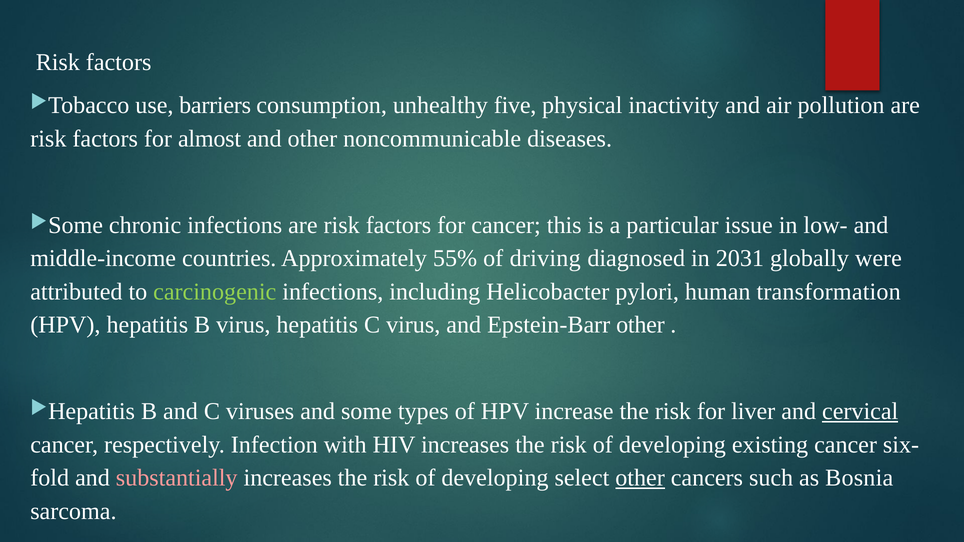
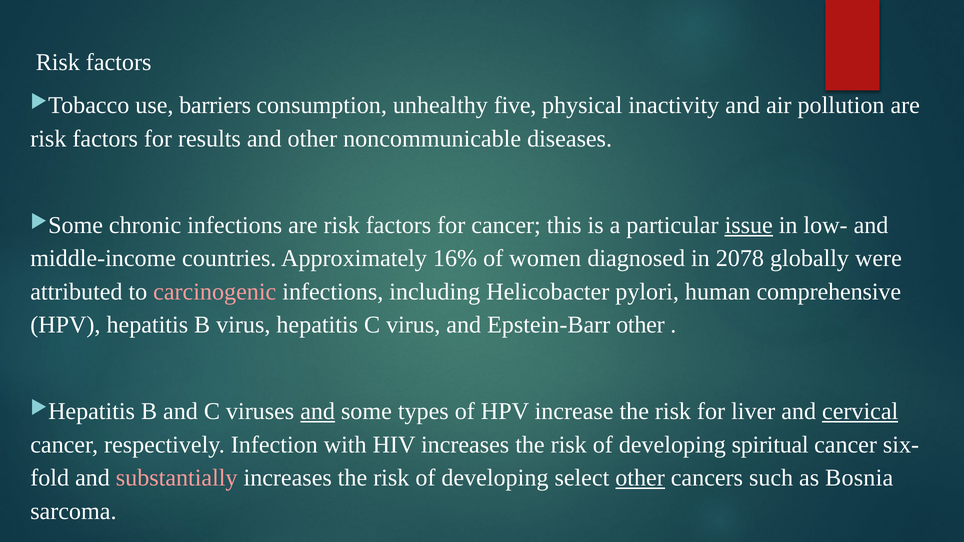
almost: almost -> results
issue underline: none -> present
55%: 55% -> 16%
driving: driving -> women
2031: 2031 -> 2078
carcinogenic colour: light green -> pink
transformation: transformation -> comprehensive
and at (318, 412) underline: none -> present
existing: existing -> spiritual
